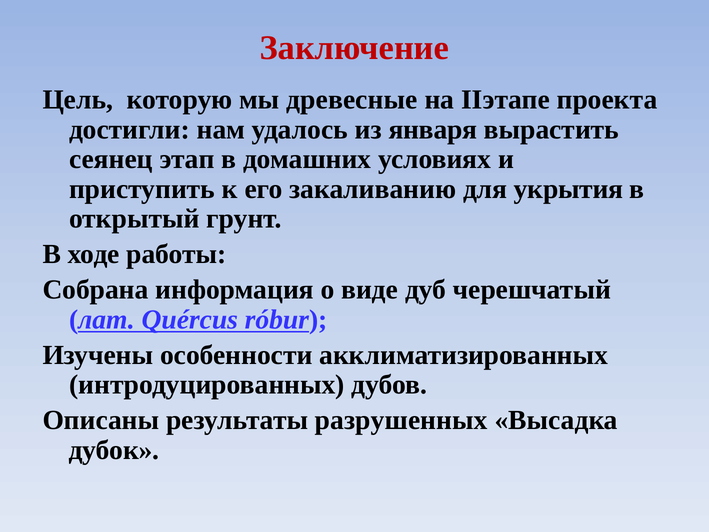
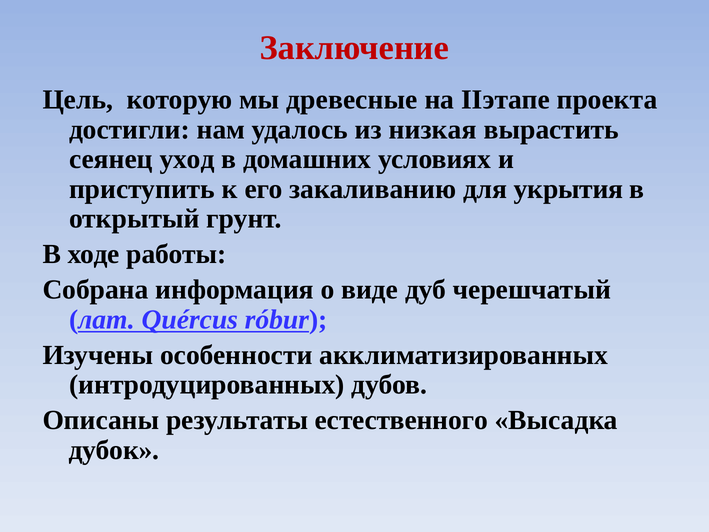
января: января -> низкая
этап: этап -> уход
разрушенных: разрушенных -> естественного
